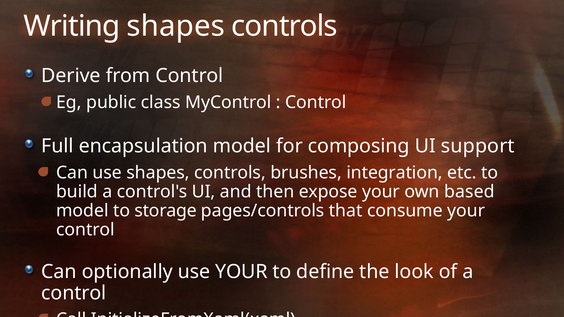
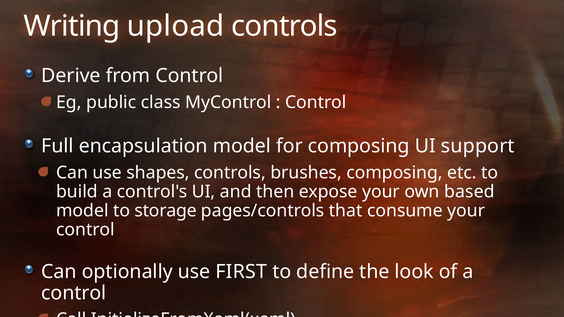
Writing shapes: shapes -> upload
brushes integration: integration -> composing
use YOUR: YOUR -> FIRST
